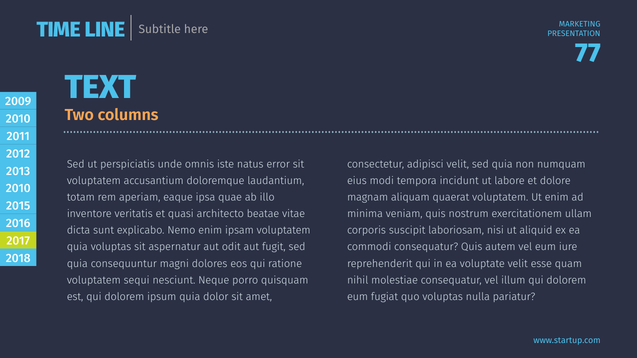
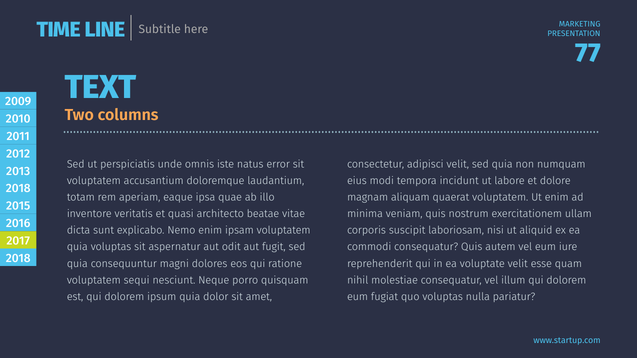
2010 at (18, 189): 2010 -> 2018
